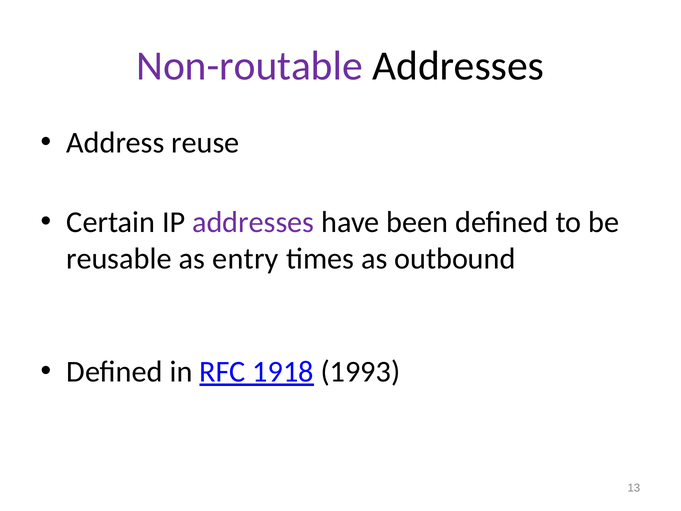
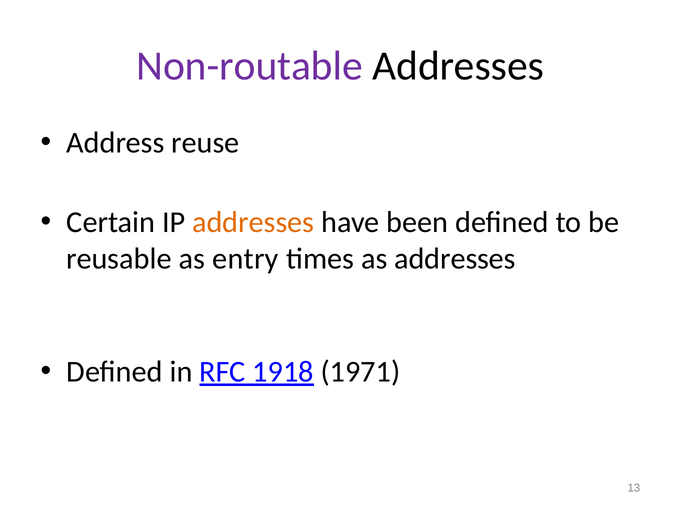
addresses at (253, 222) colour: purple -> orange
as outbound: outbound -> addresses
1993: 1993 -> 1971
